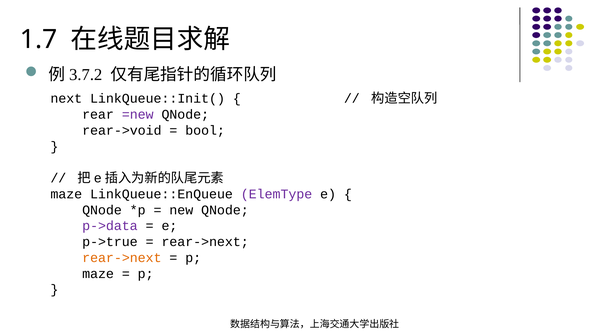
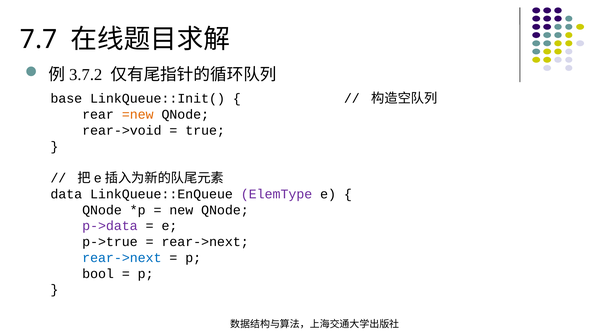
1.7: 1.7 -> 7.7
next: next -> base
=new colour: purple -> orange
bool: bool -> true
maze at (66, 194): maze -> data
rear->next at (122, 258) colour: orange -> blue
maze at (98, 274): maze -> bool
